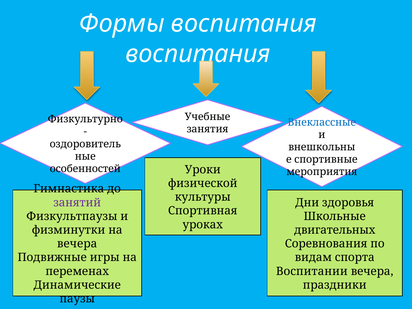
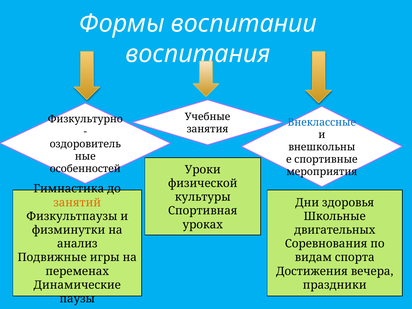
Формы воспитания: воспитания -> воспитании
занятий colour: purple -> orange
вечера at (77, 244): вечера -> анализ
Воспитании: Воспитании -> Достижения
